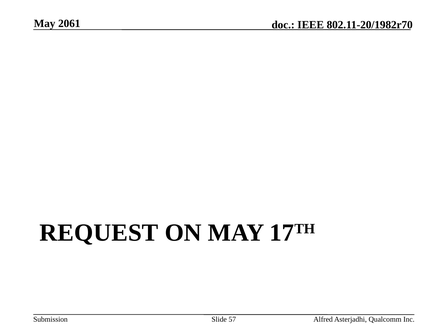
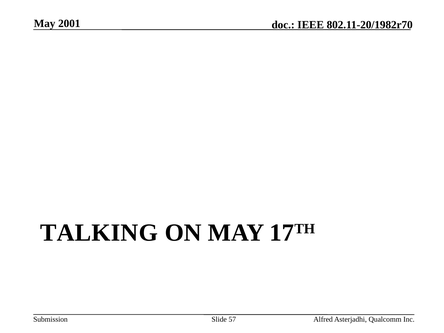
2061: 2061 -> 2001
REQUEST: REQUEST -> TALKING
